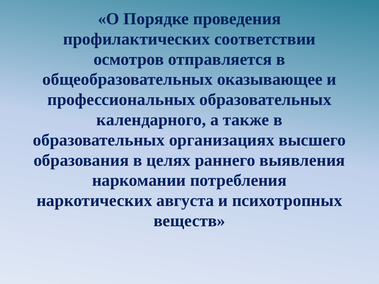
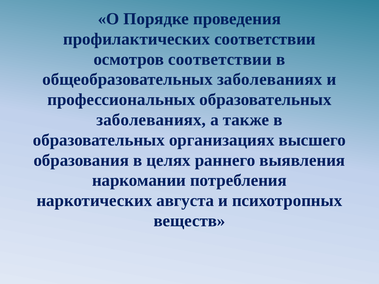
осмотров отправляется: отправляется -> соответствии
общеобразовательных оказывающее: оказывающее -> заболеваниях
календарного at (151, 120): календарного -> заболеваниях
